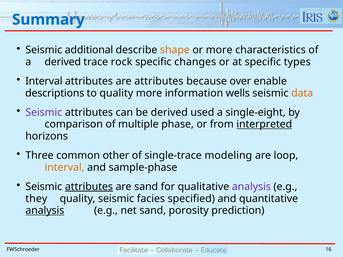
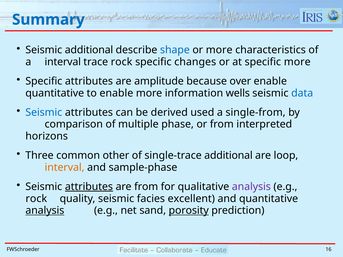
shape colour: orange -> blue
a derived: derived -> interval
specific types: types -> more
Interval at (44, 81): Interval -> Specific
are attributes: attributes -> amplitude
descriptions at (55, 93): descriptions -> quantitative
to quality: quality -> enable
data colour: orange -> blue
Seismic at (44, 112) colour: purple -> blue
single-eight: single-eight -> single-from
interpreted underline: present -> none
single-trace modeling: modeling -> additional
are sand: sand -> from
they at (36, 199): they -> rock
specified: specified -> excellent
porosity underline: none -> present
